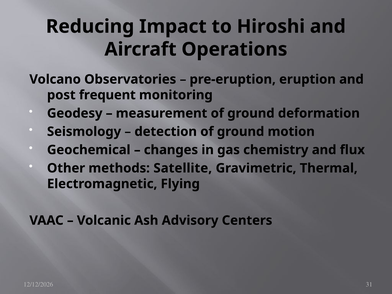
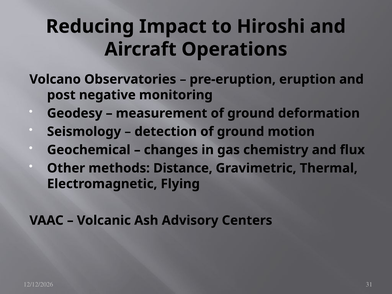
frequent: frequent -> negative
Satellite: Satellite -> Distance
